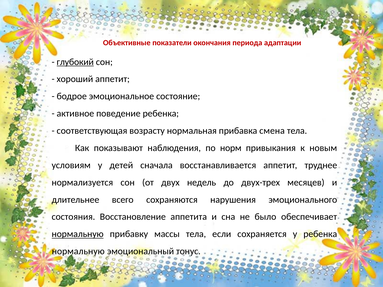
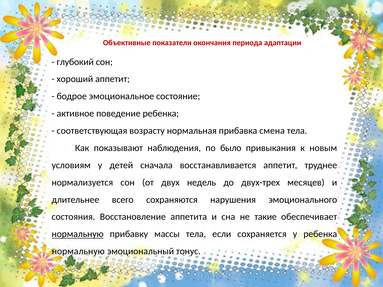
глубокий underline: present -> none
норм: норм -> было
было: было -> такие
